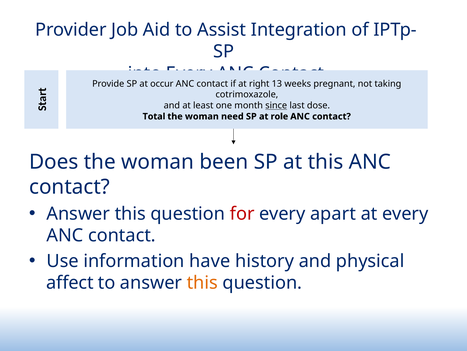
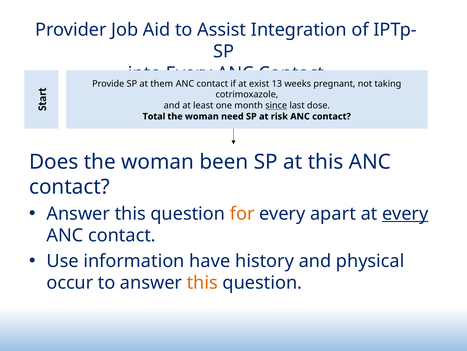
occur: occur -> them
right: right -> exist
role: role -> risk
for colour: red -> orange
every at (405, 213) underline: none -> present
affect: affect -> occur
